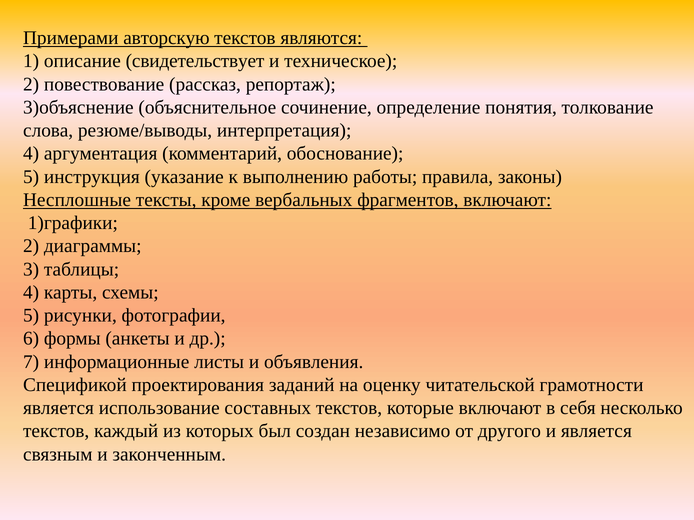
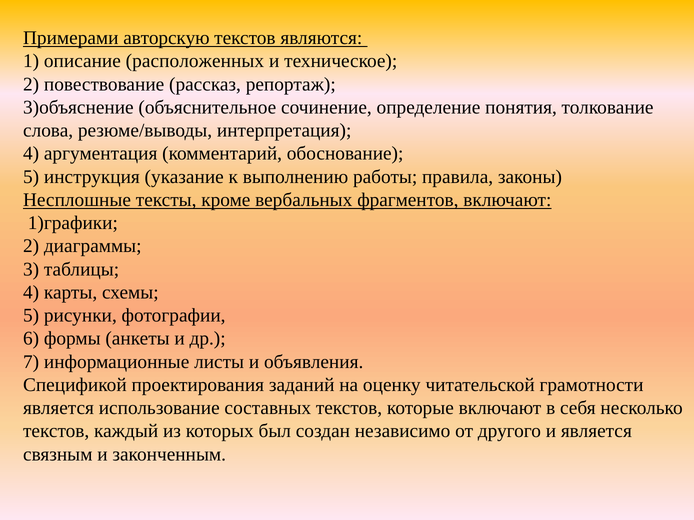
свидетельствует: свидетельствует -> расположенных
